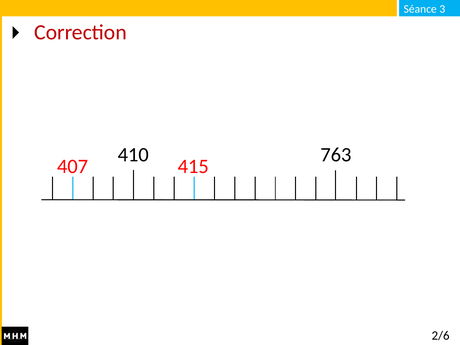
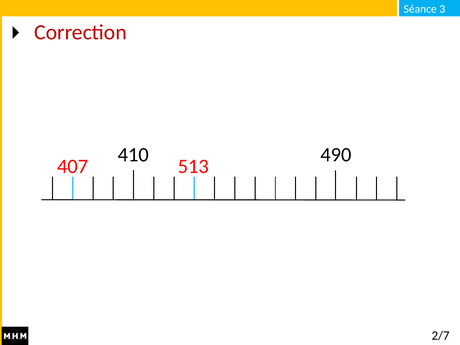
763: 763 -> 490
415: 415 -> 513
2/6: 2/6 -> 2/7
